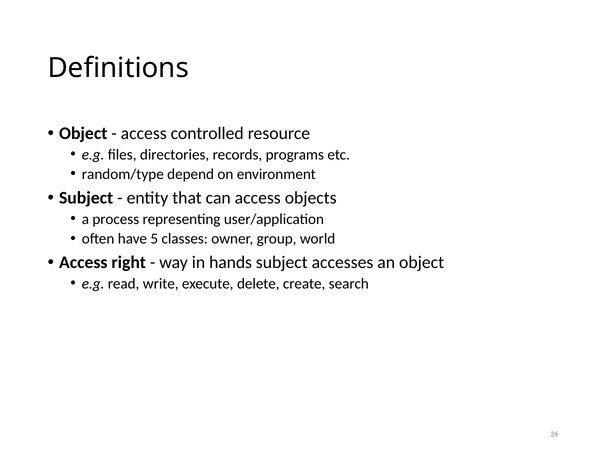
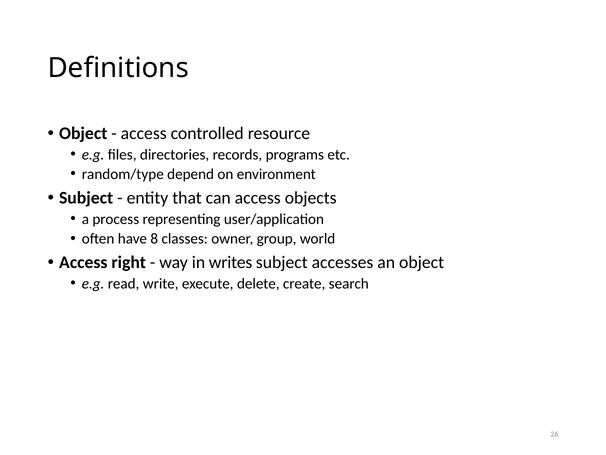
5: 5 -> 8
hands: hands -> writes
